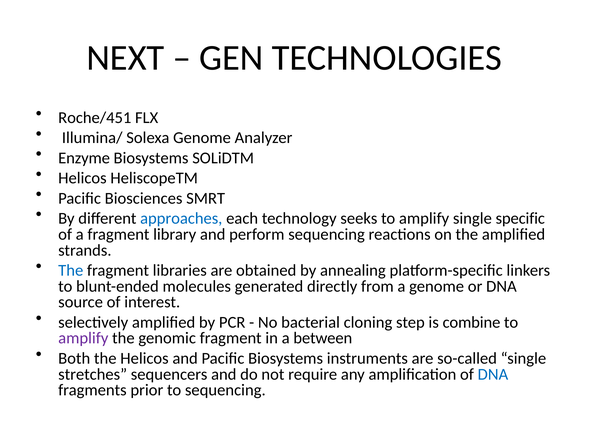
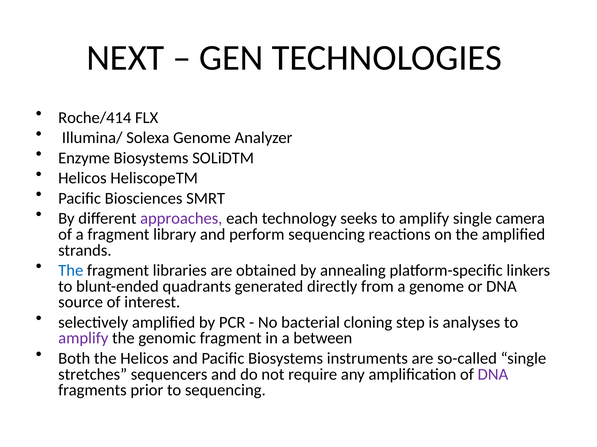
Roche/451: Roche/451 -> Roche/414
approaches colour: blue -> purple
specific: specific -> camera
molecules: molecules -> quadrants
combine: combine -> analyses
DNA at (493, 375) colour: blue -> purple
